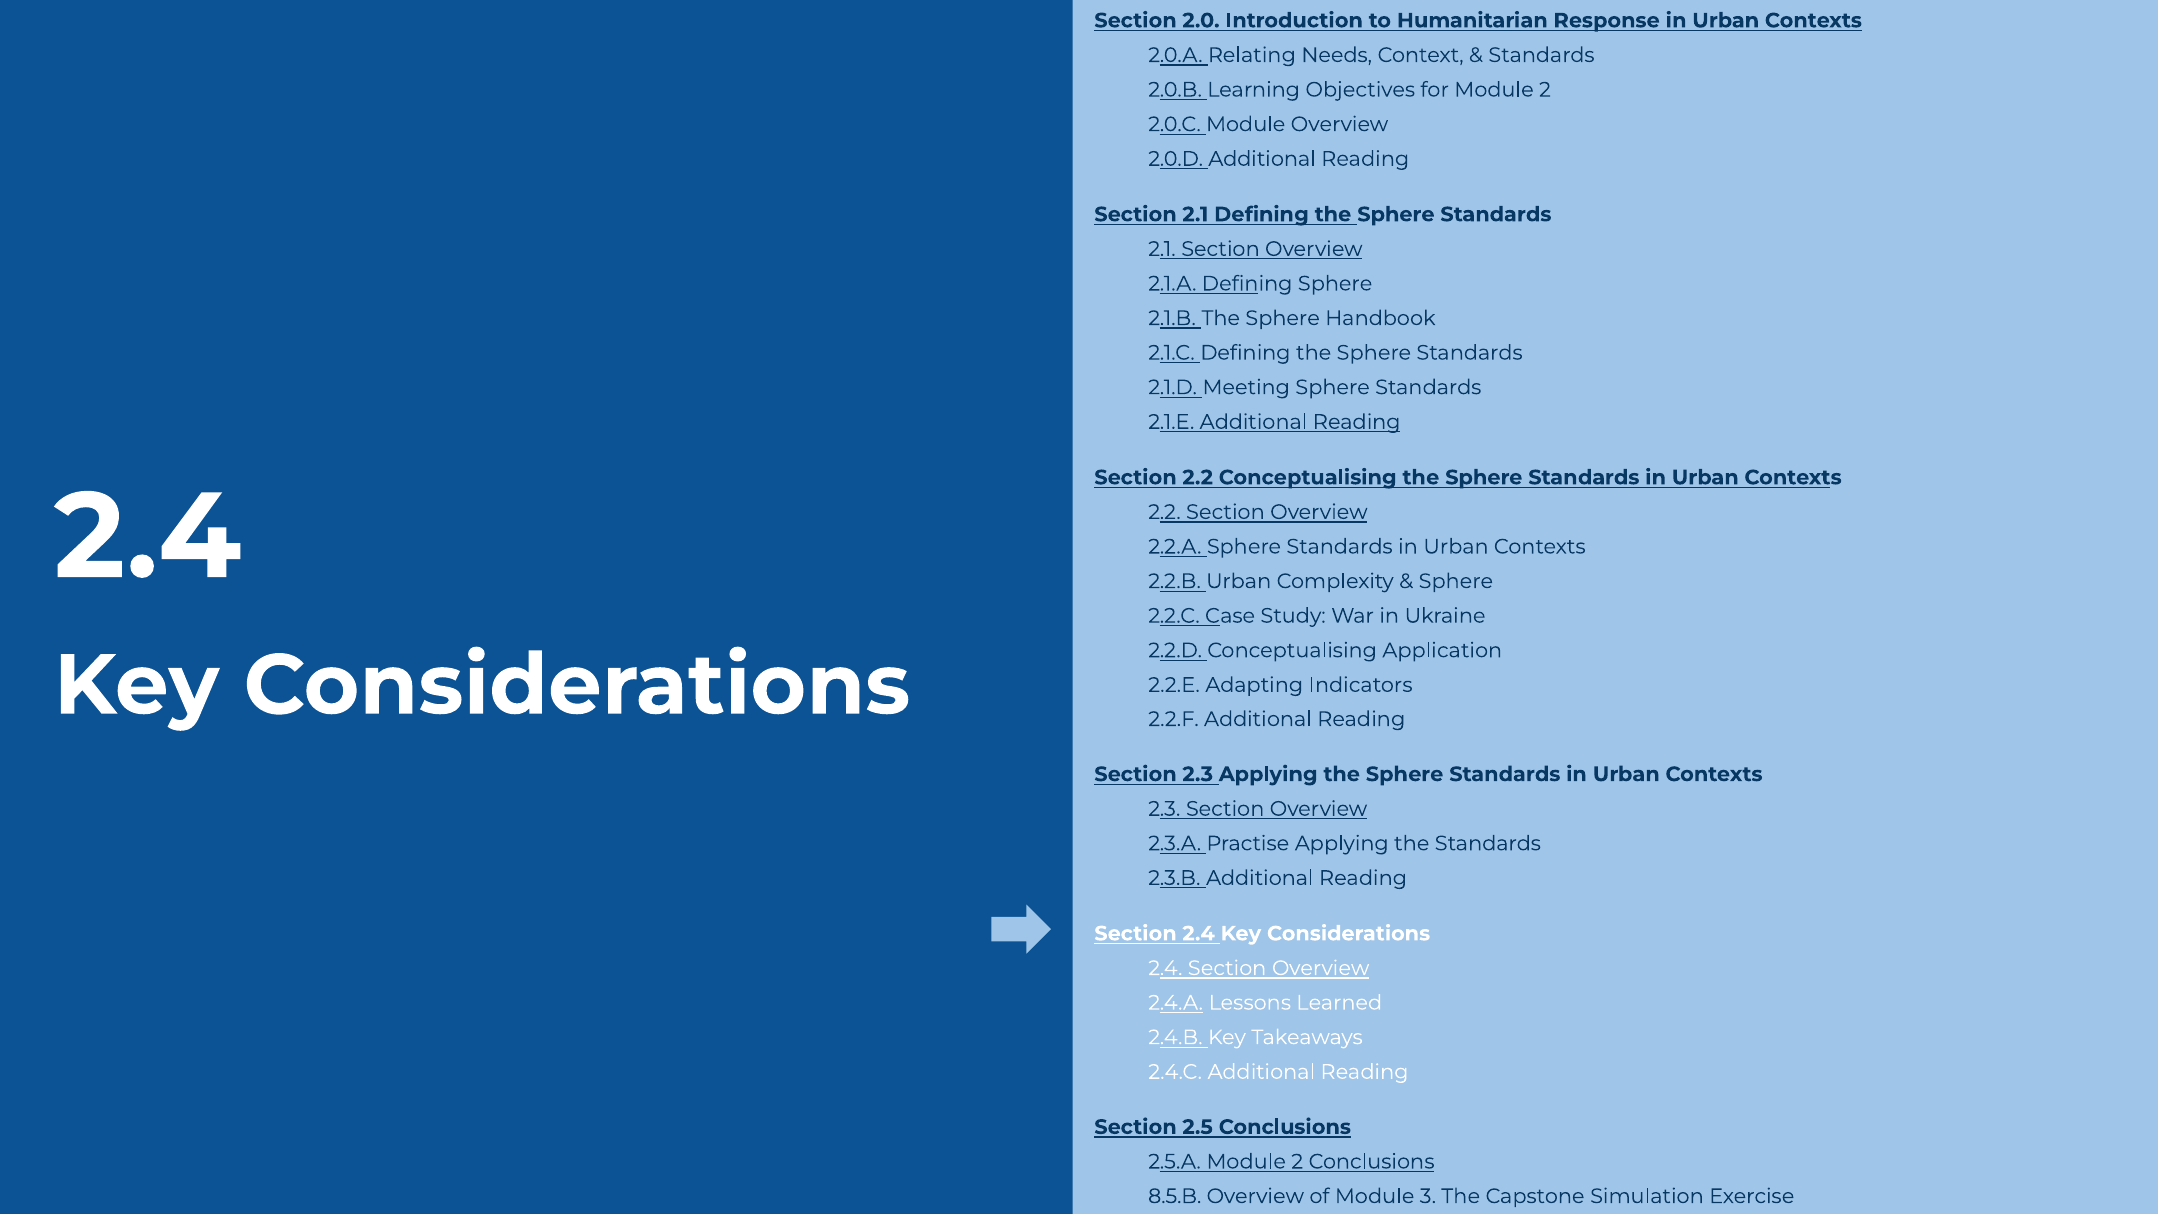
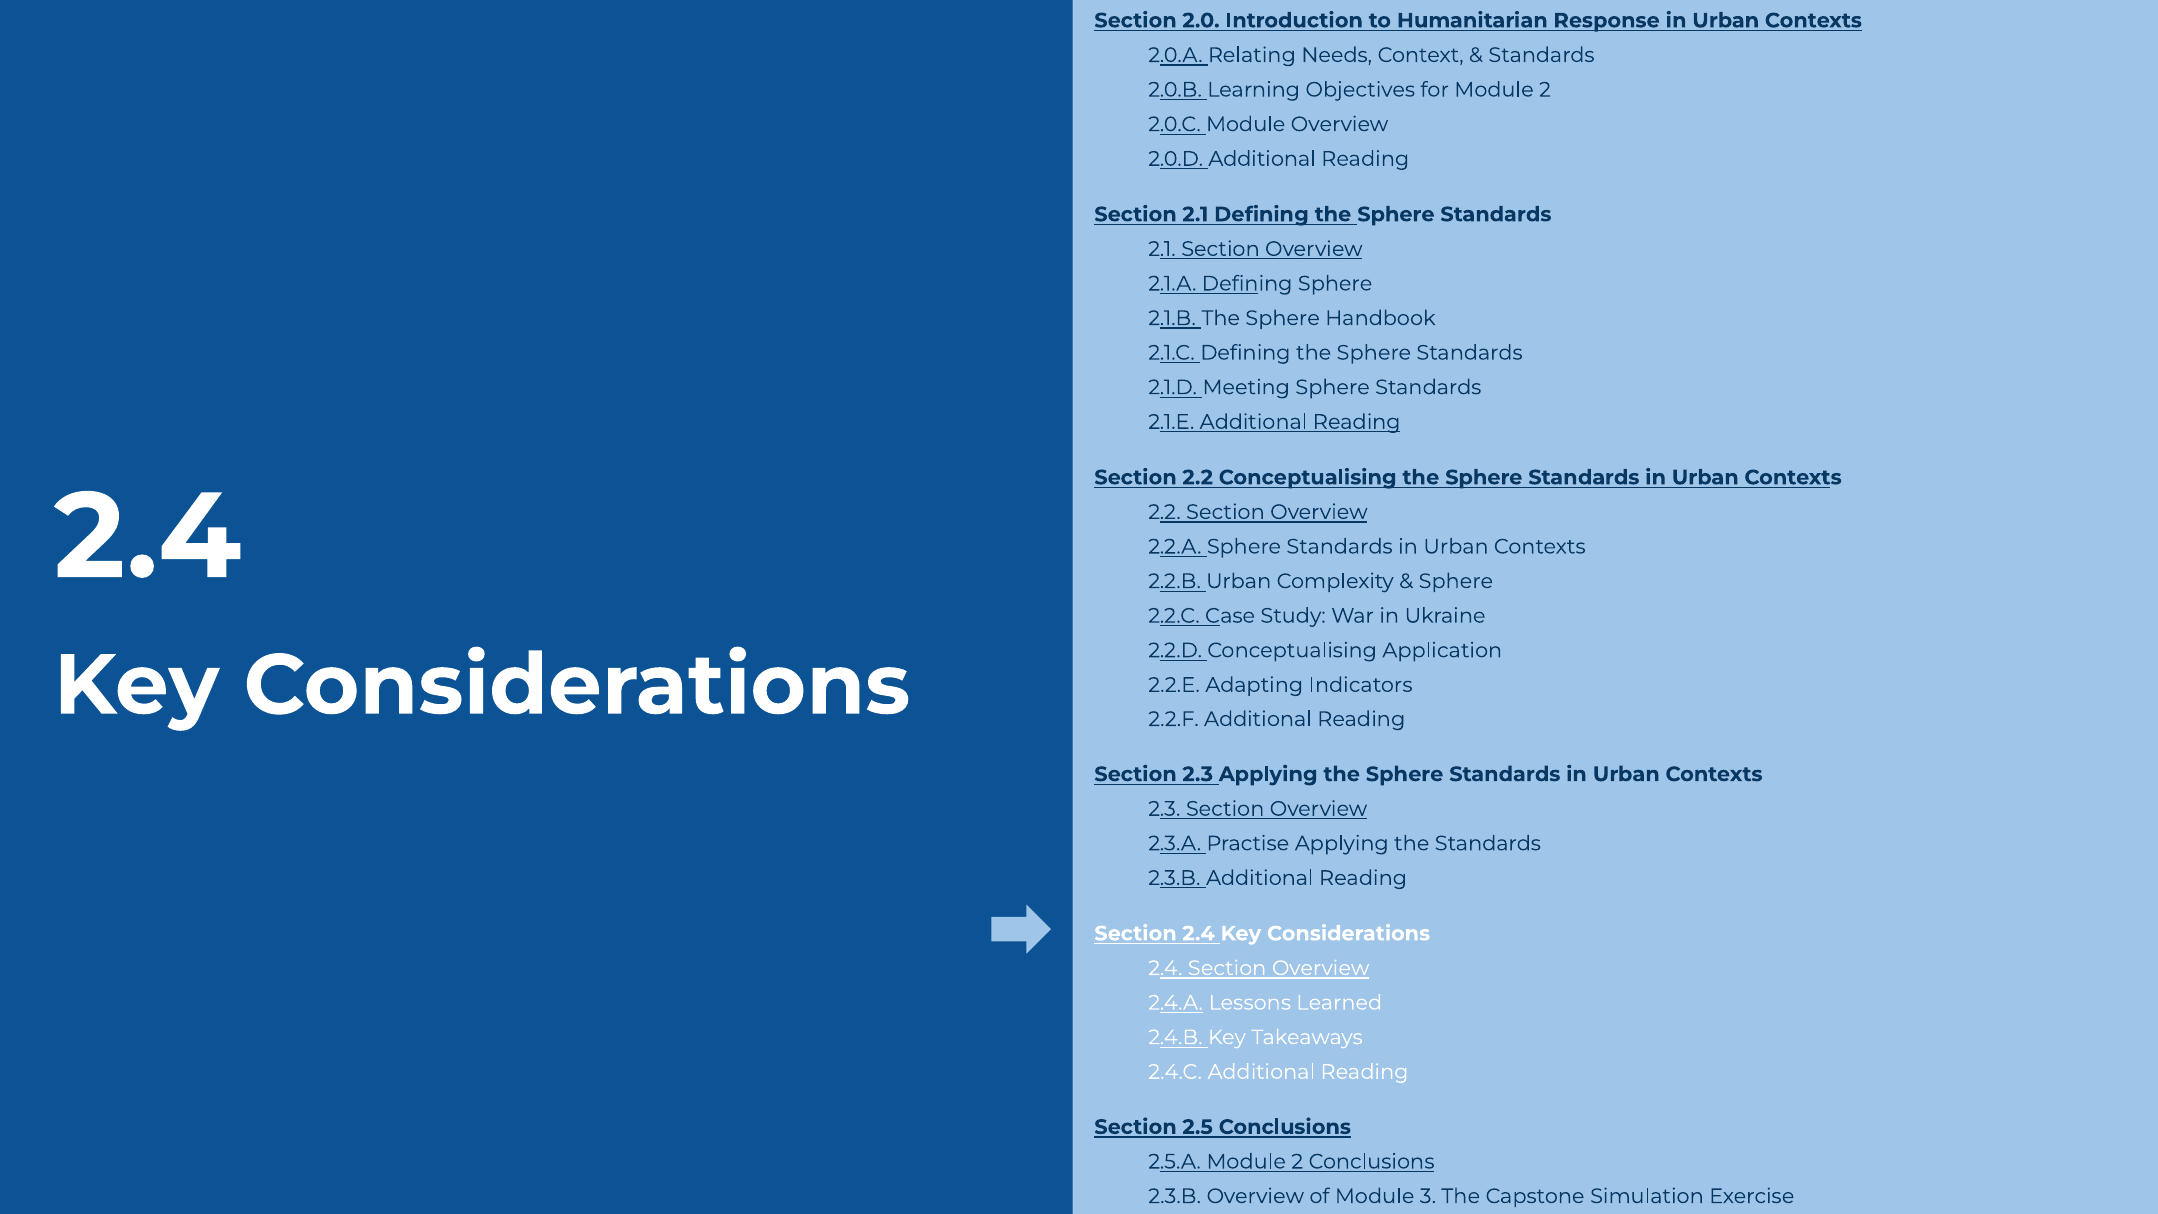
8.5.B at (1175, 1196): 8.5.B -> 2.3.B
